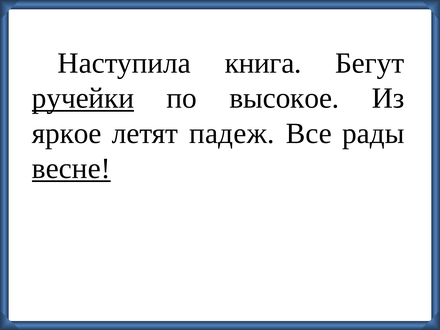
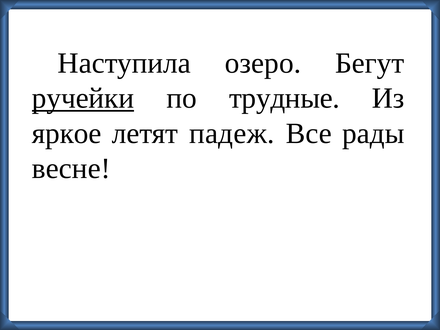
книга: книга -> озеро
высокое: высокое -> трудные
весне underline: present -> none
